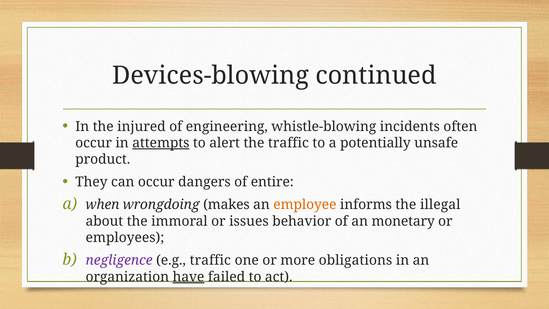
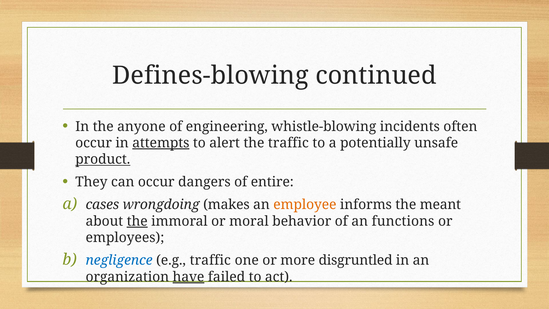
Devices-blowing: Devices-blowing -> Defines-blowing
injured: injured -> anyone
product underline: none -> present
when: when -> cases
illegal: illegal -> meant
the at (137, 221) underline: none -> present
issues: issues -> moral
monetary: monetary -> functions
negligence colour: purple -> blue
obligations: obligations -> disgruntled
